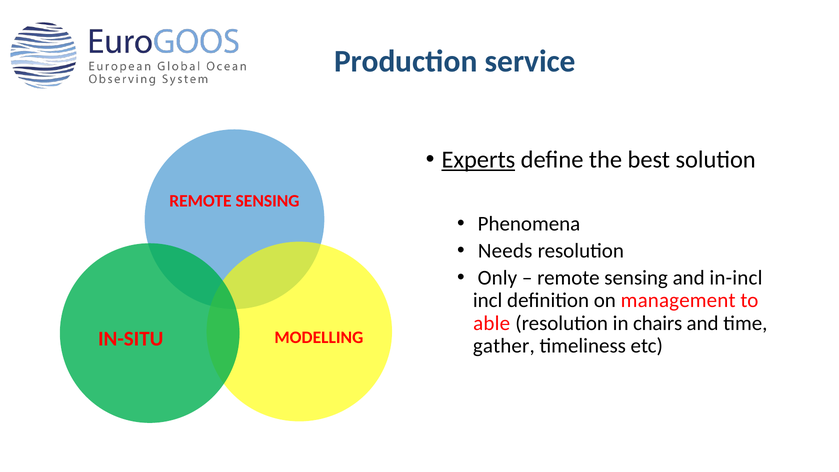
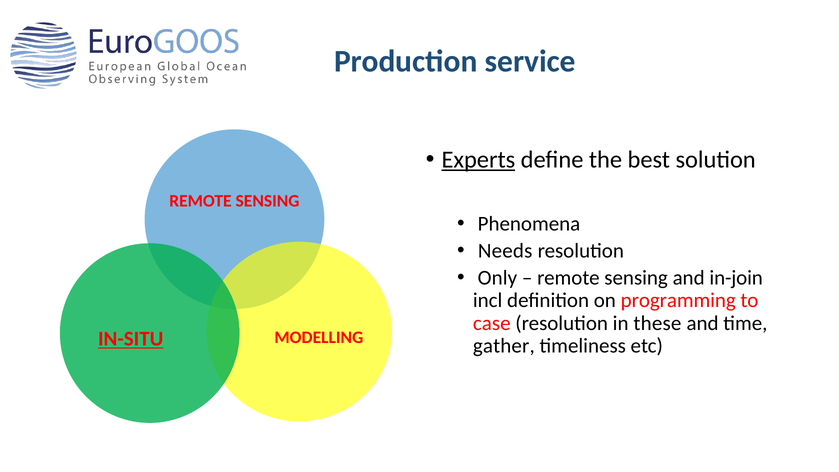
in-incl: in-incl -> in-join
management: management -> programming
able: able -> case
chairs: chairs -> these
IN-SITU underline: none -> present
